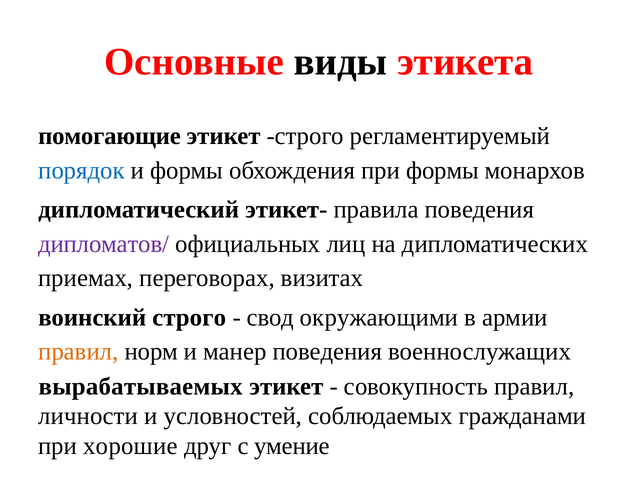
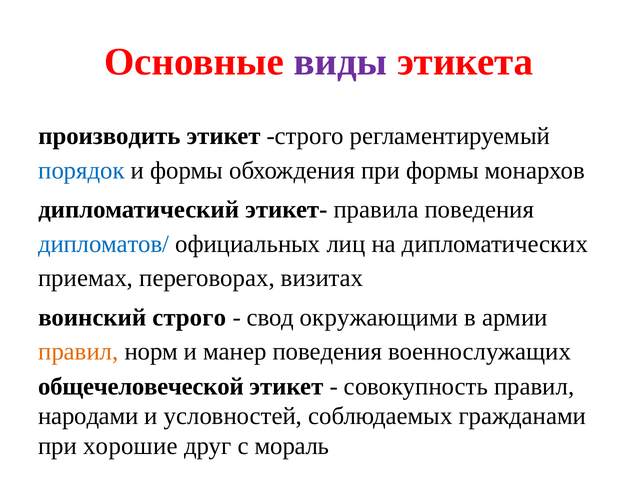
виды colour: black -> purple
помогающие: помогающие -> производить
дипломатов/ colour: purple -> blue
вырабатываемых: вырабатываемых -> общечеловеческой
личности: личности -> народами
умение: умение -> мораль
